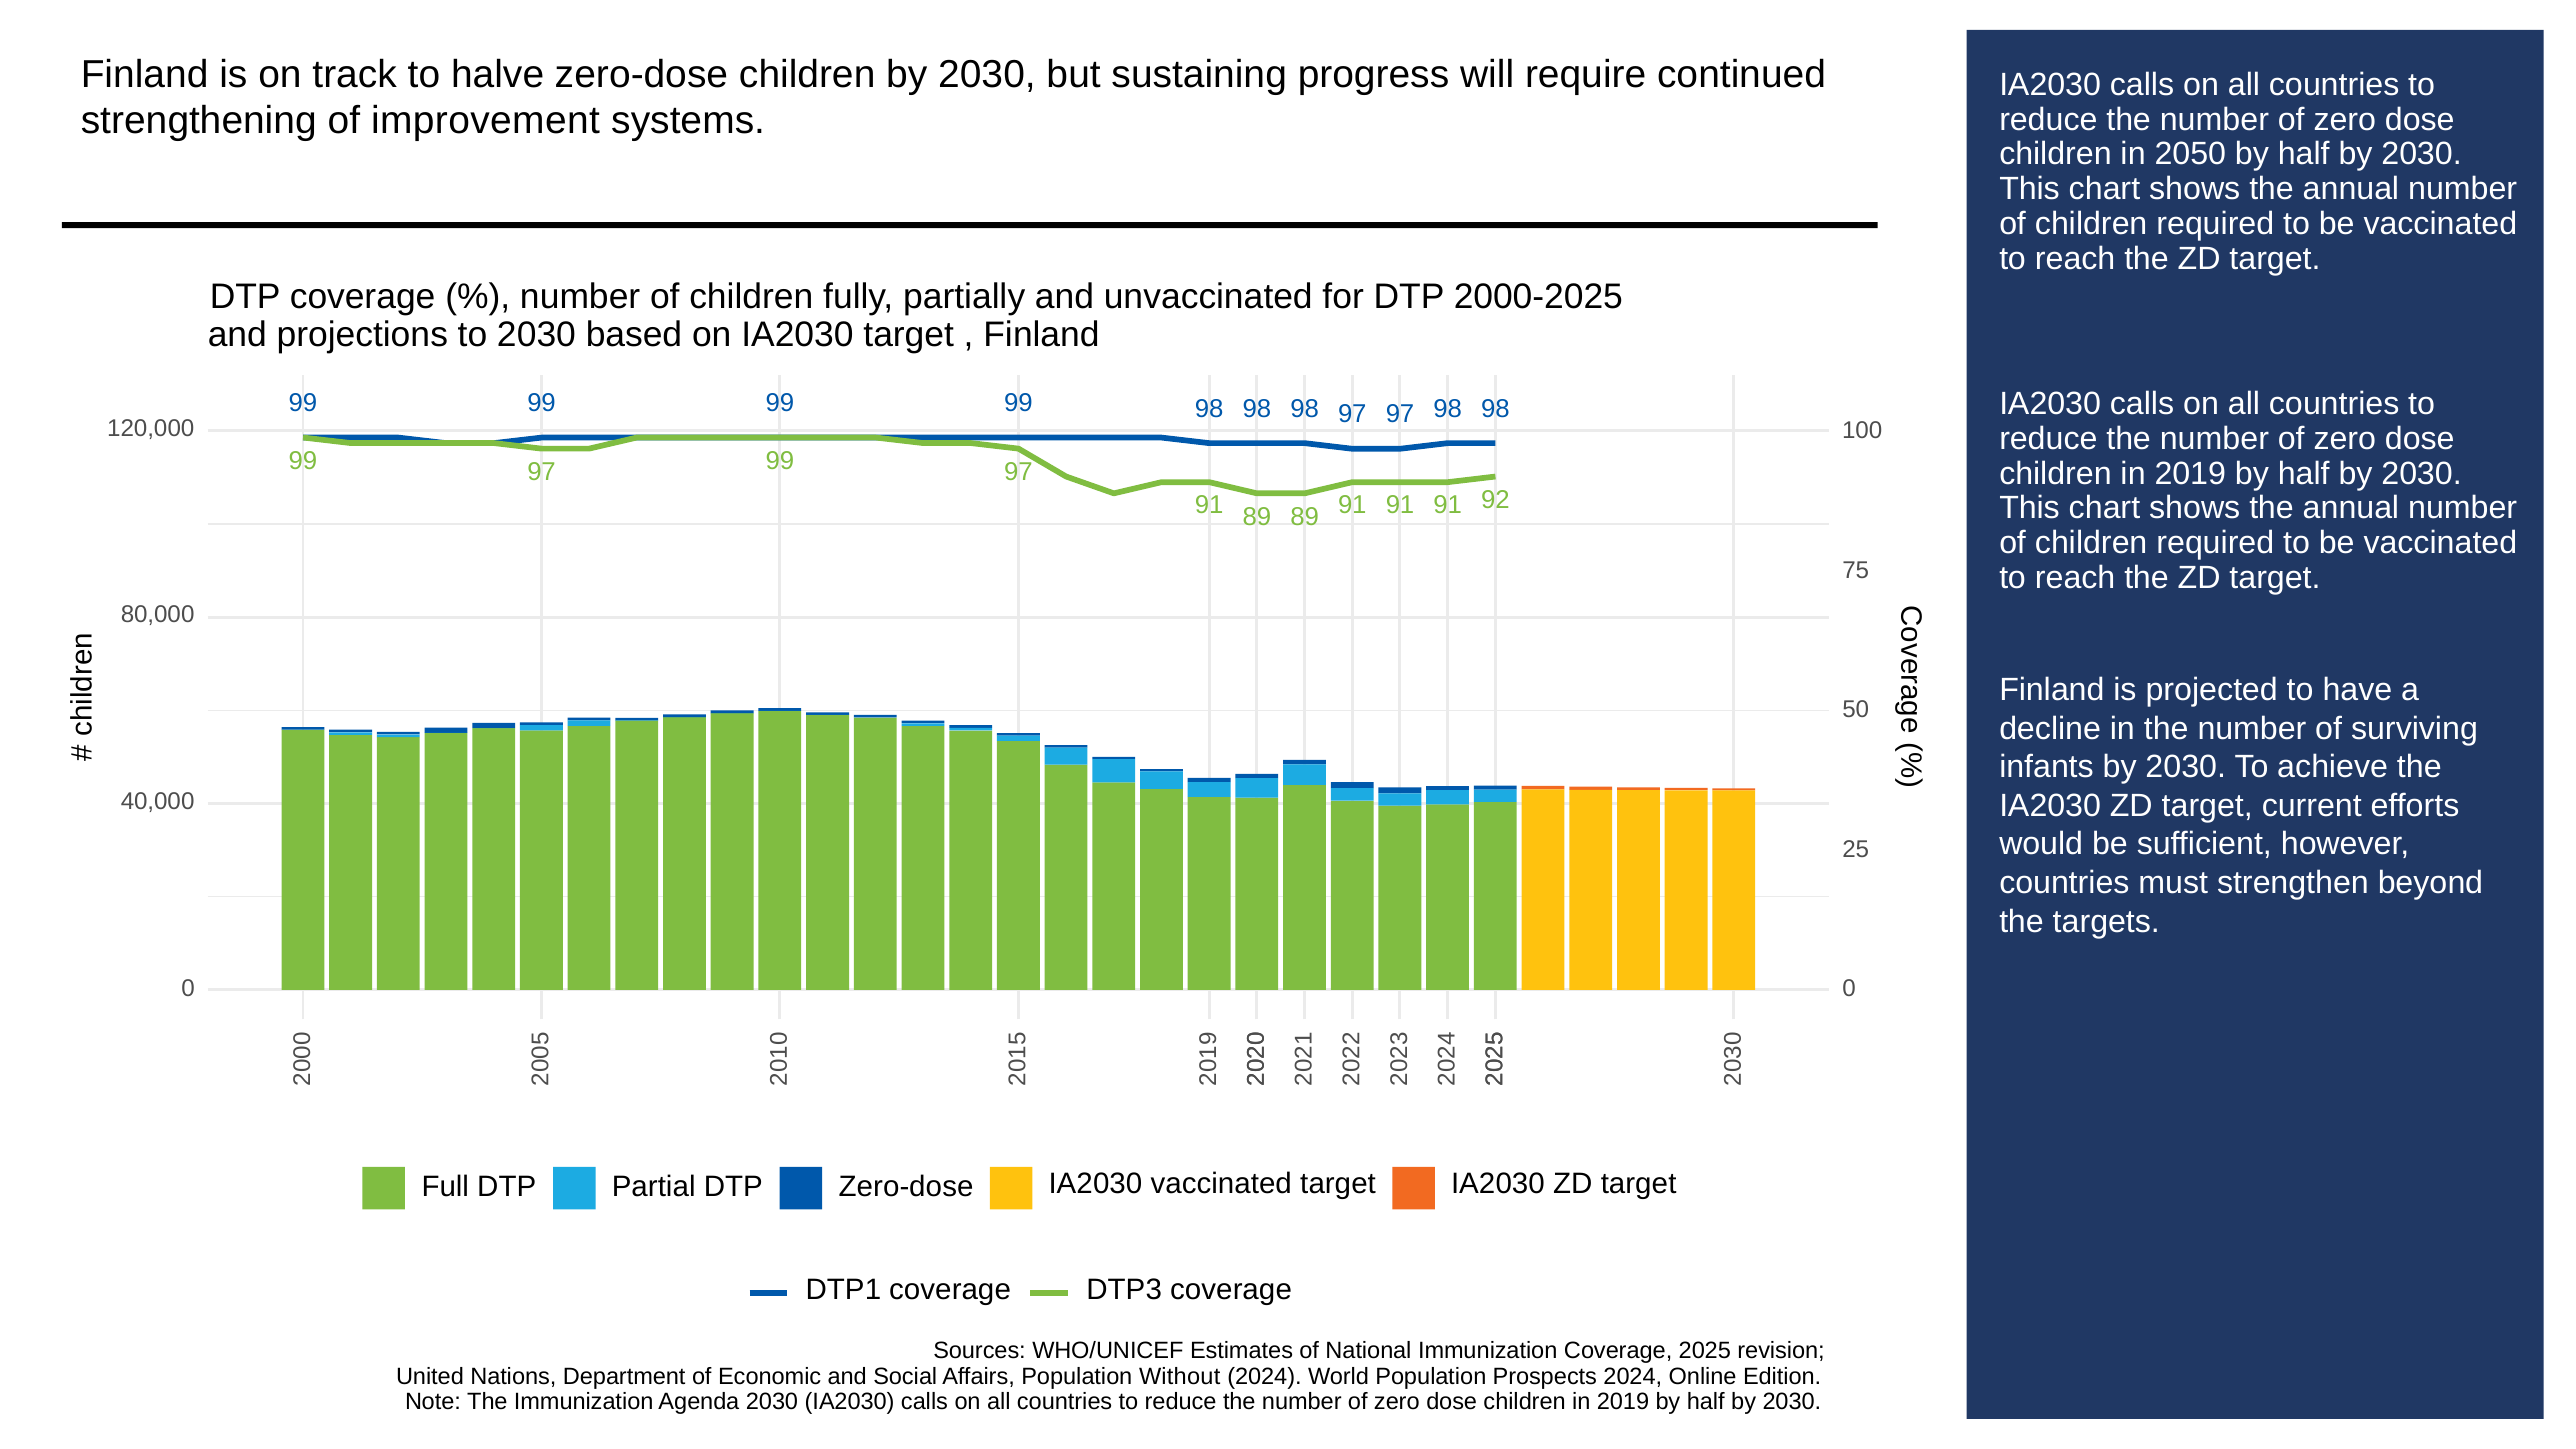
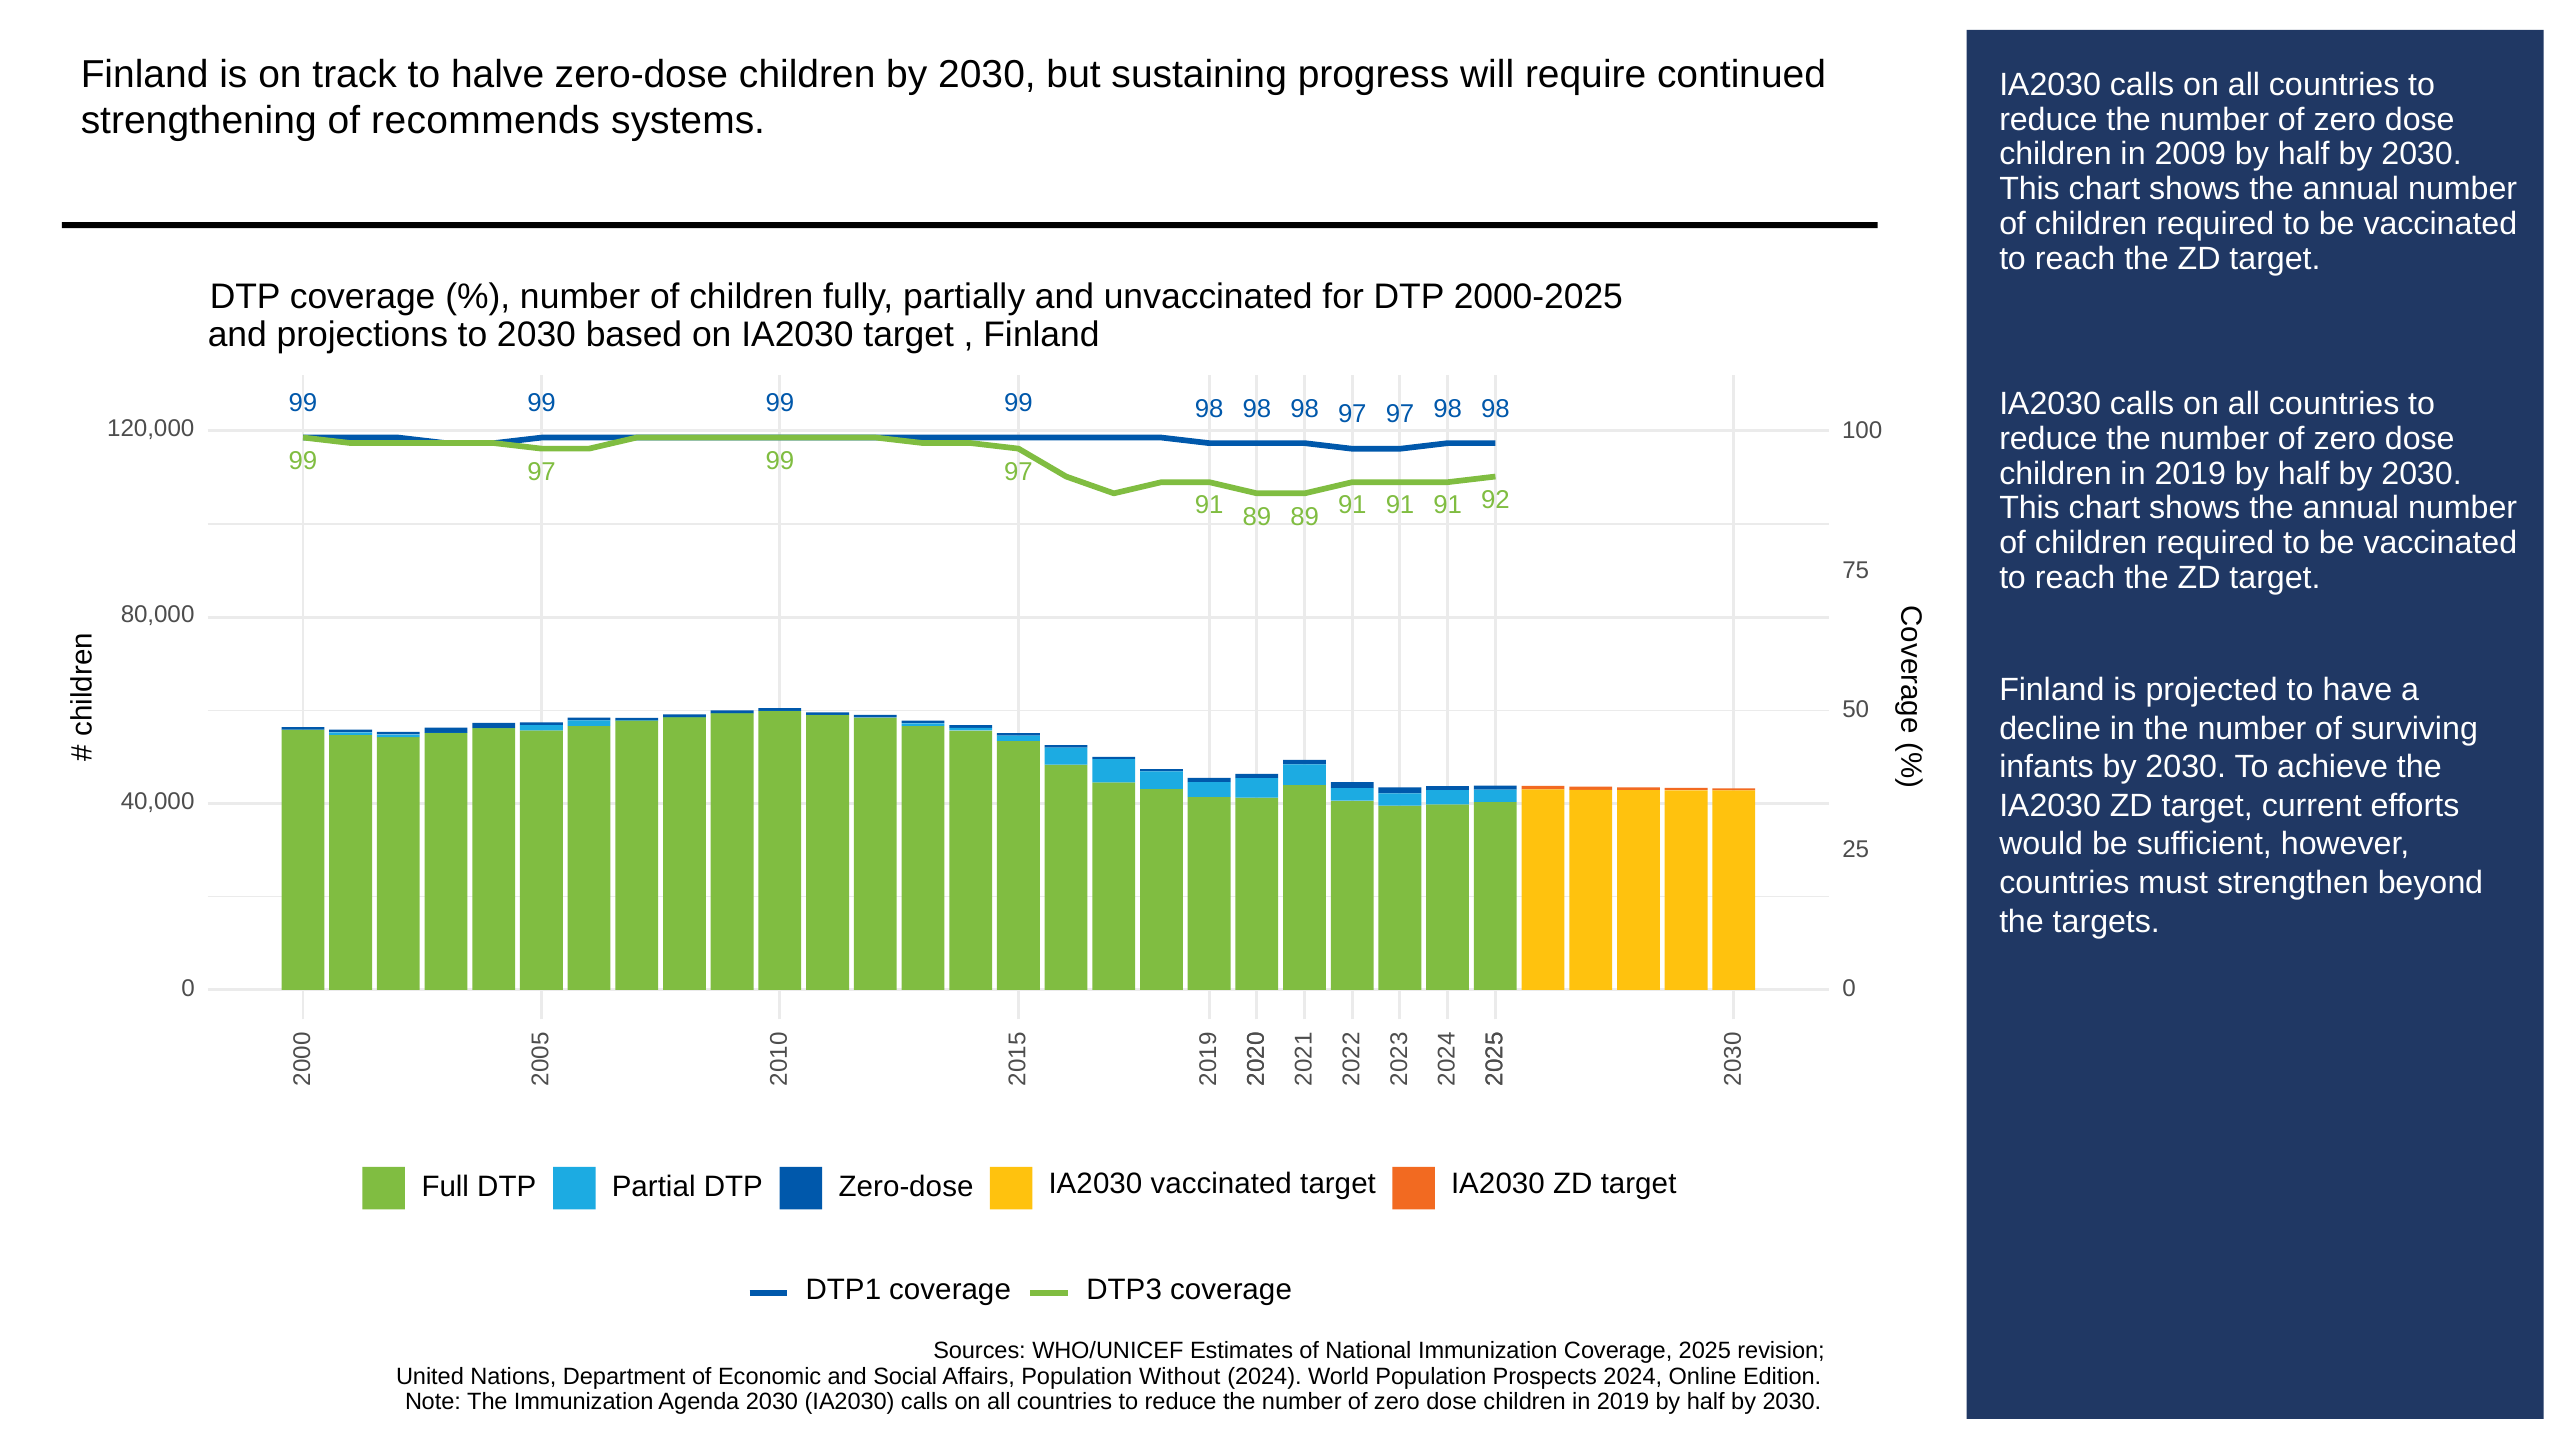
improvement: improvement -> recommends
2050: 2050 -> 2009
